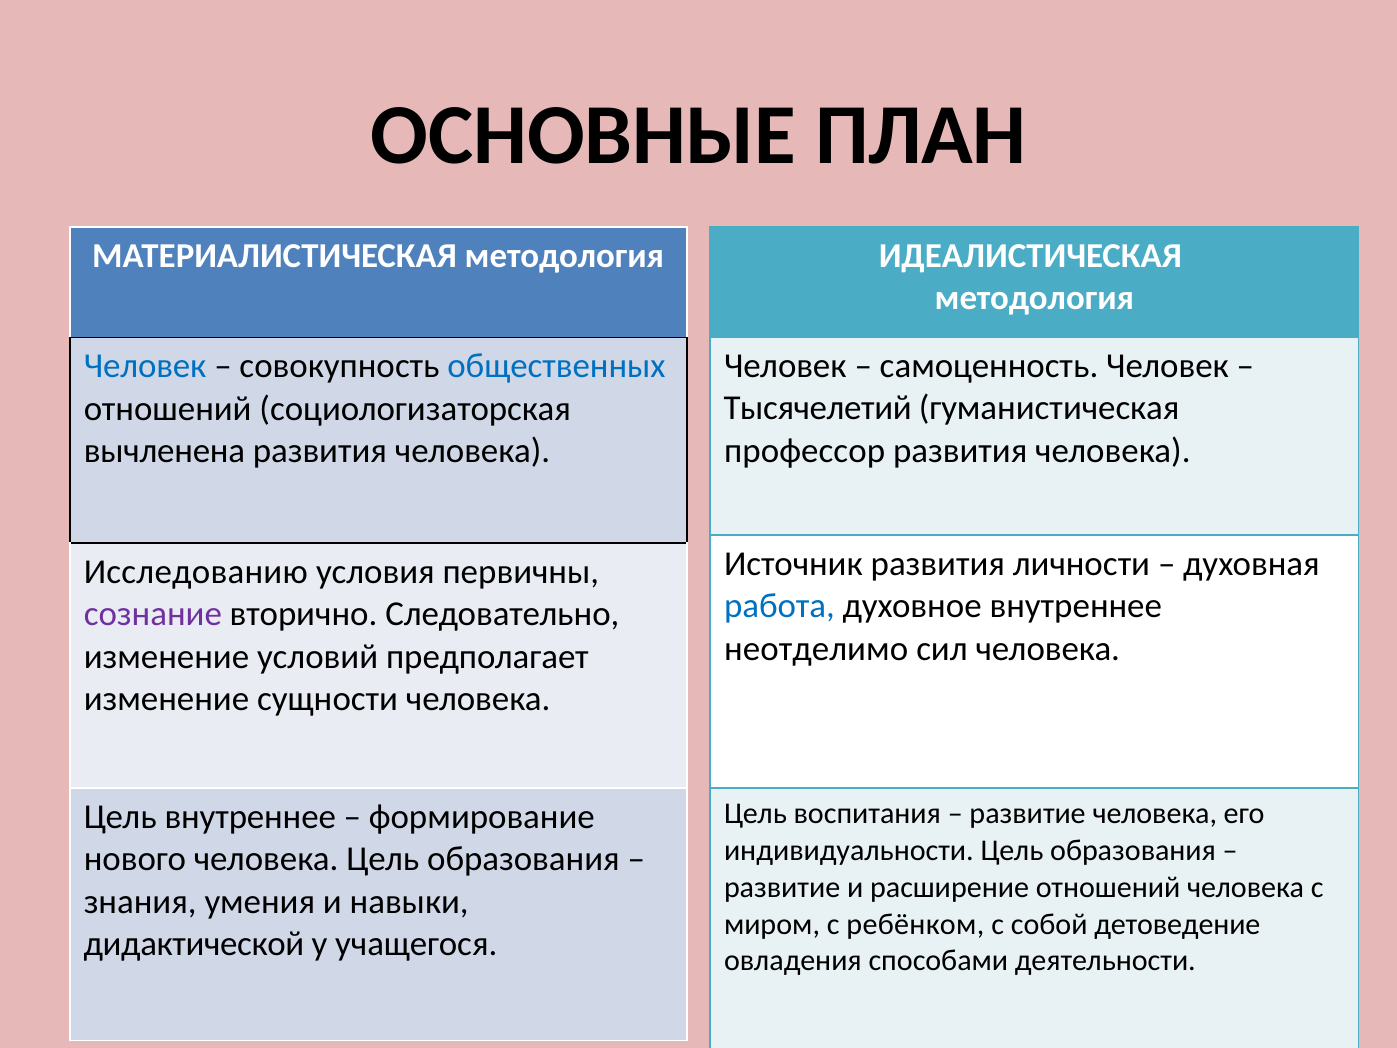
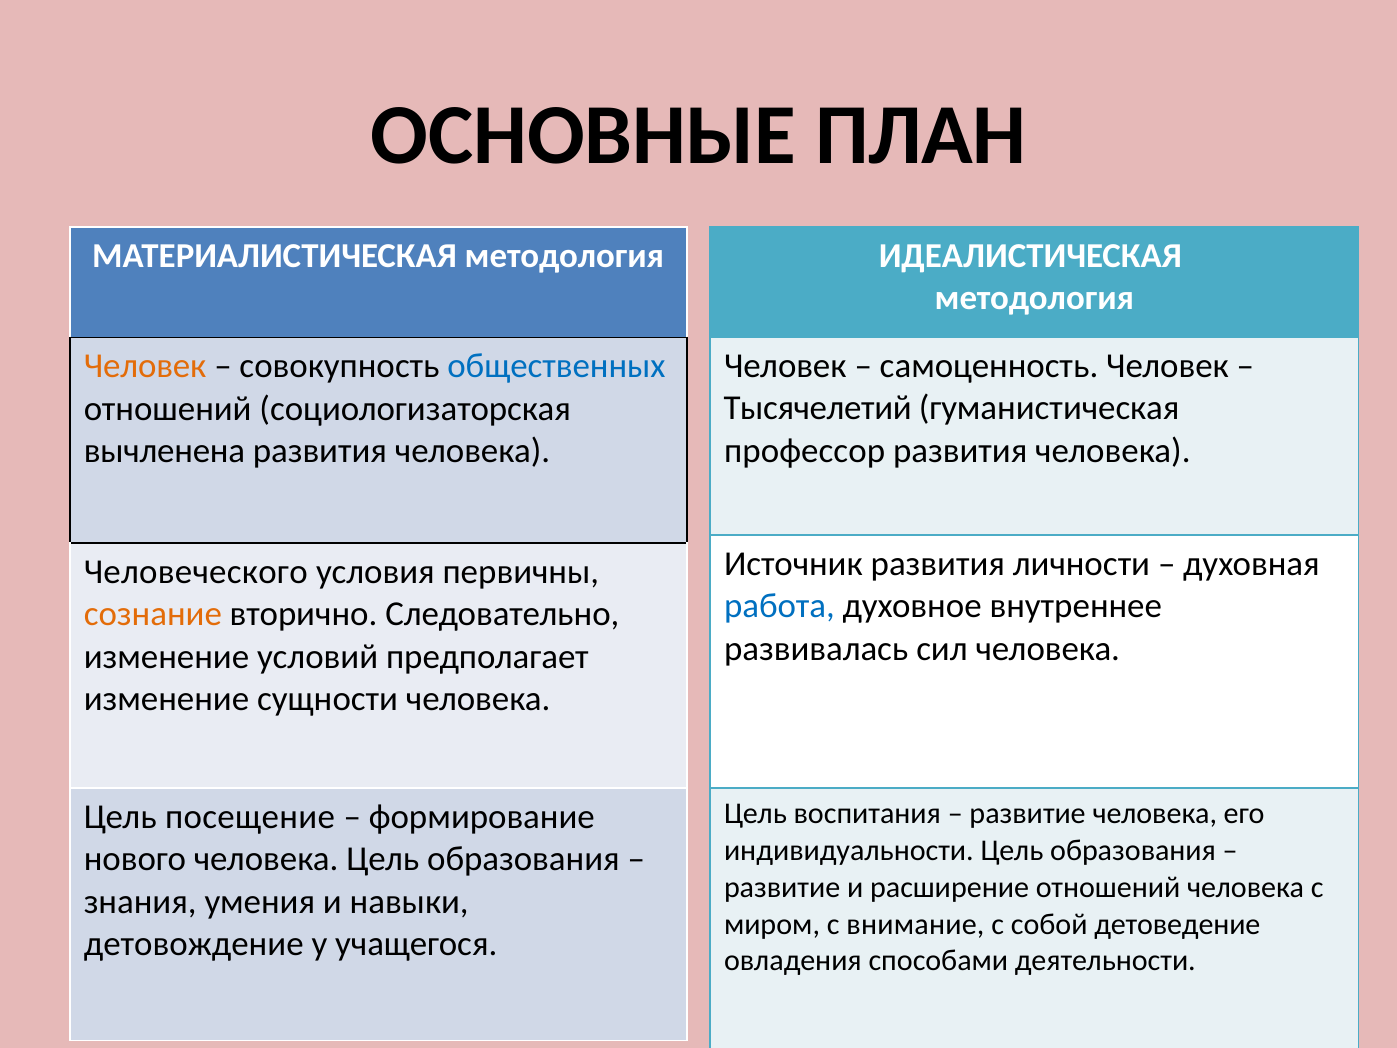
Человек at (145, 366) colour: blue -> orange
Исследованию: Исследованию -> Человеческого
сознание colour: purple -> orange
неотделимо: неотделимо -> развивалась
Цель внутреннее: внутреннее -> посещение
ребёнком: ребёнком -> внимание
дидактической: дидактической -> детовождение
